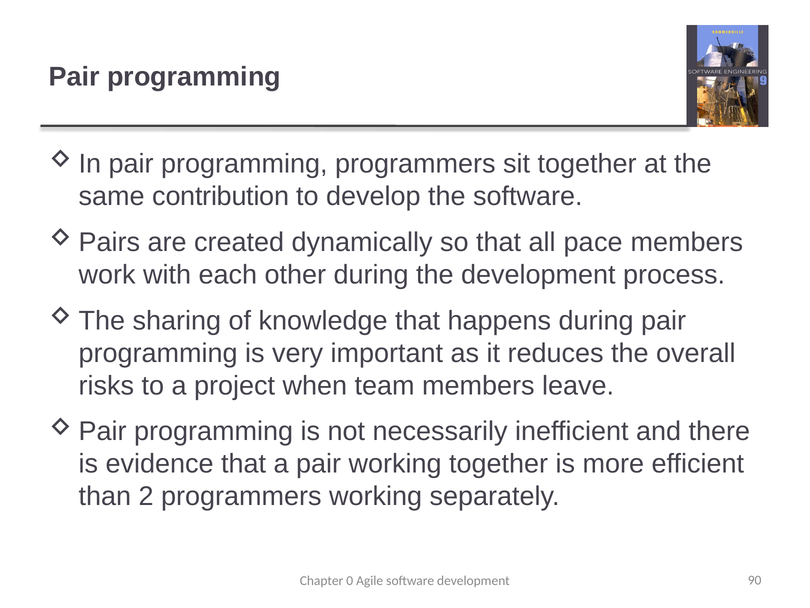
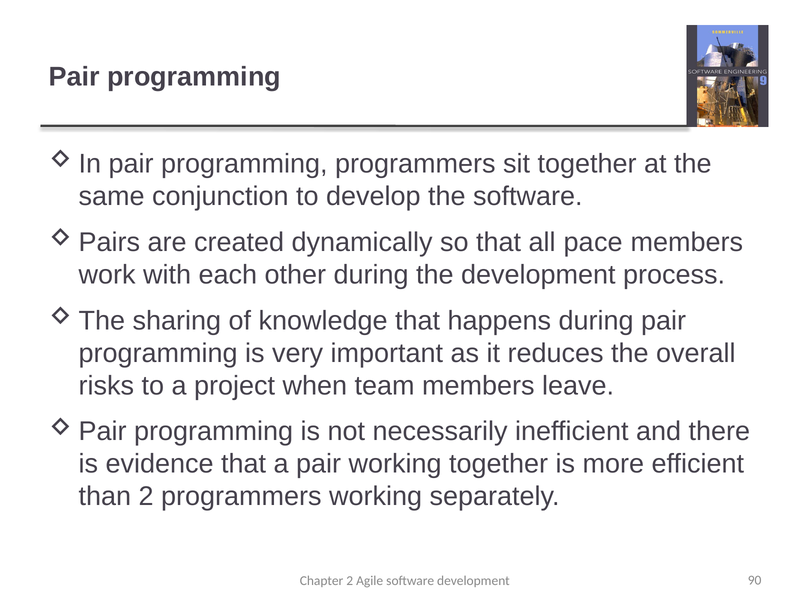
contribution: contribution -> conjunction
Chapter 0: 0 -> 2
